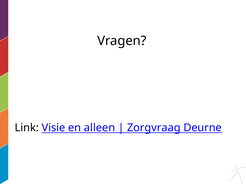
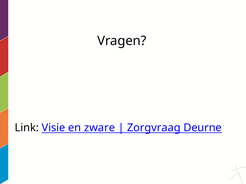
alleen: alleen -> zware
